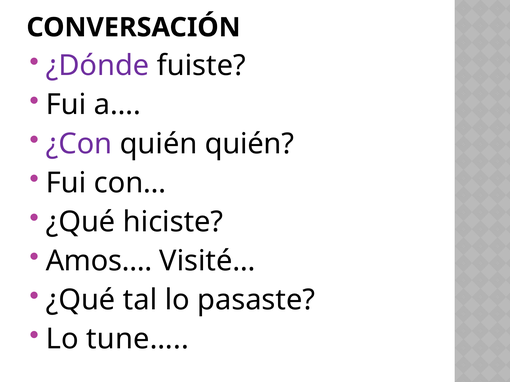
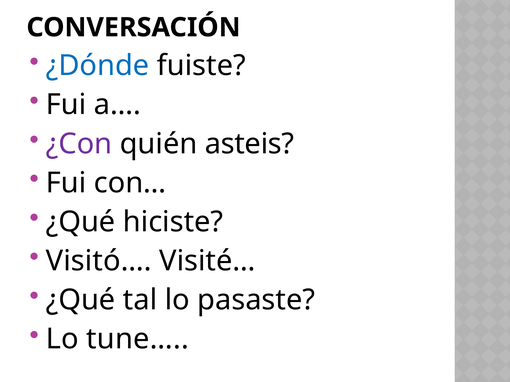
¿Dónde colour: purple -> blue
quién quién: quién -> asteis
Amos…: Amos… -> Visitó…
